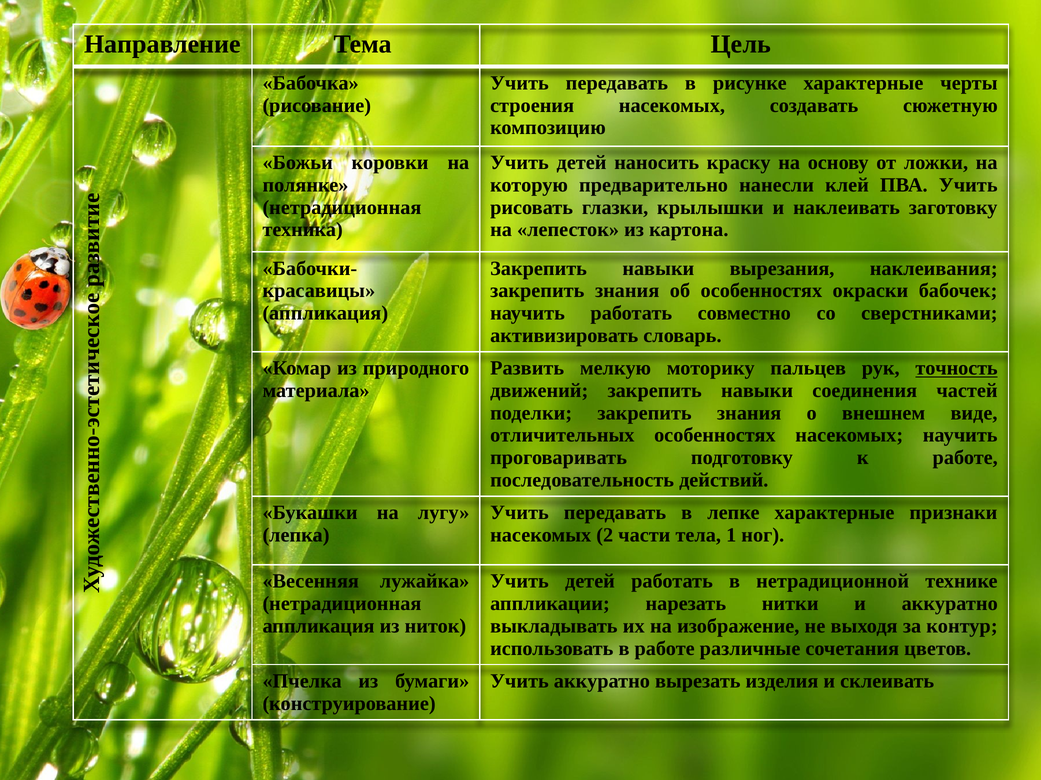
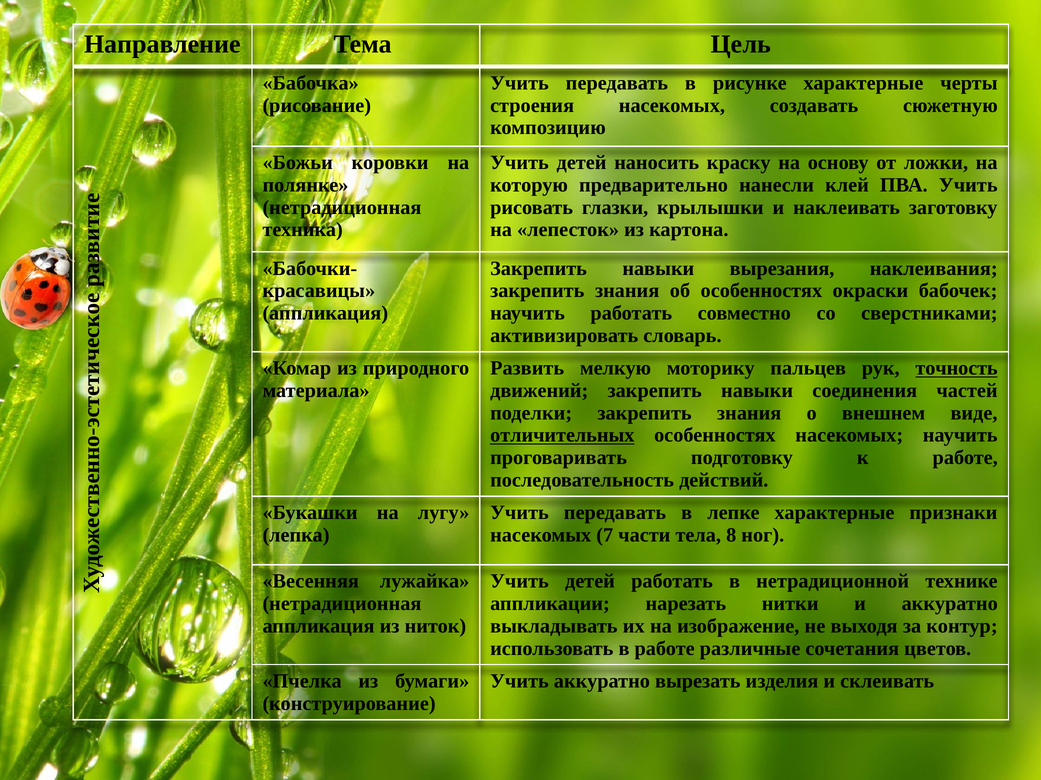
отличительных underline: none -> present
2: 2 -> 7
1: 1 -> 8
